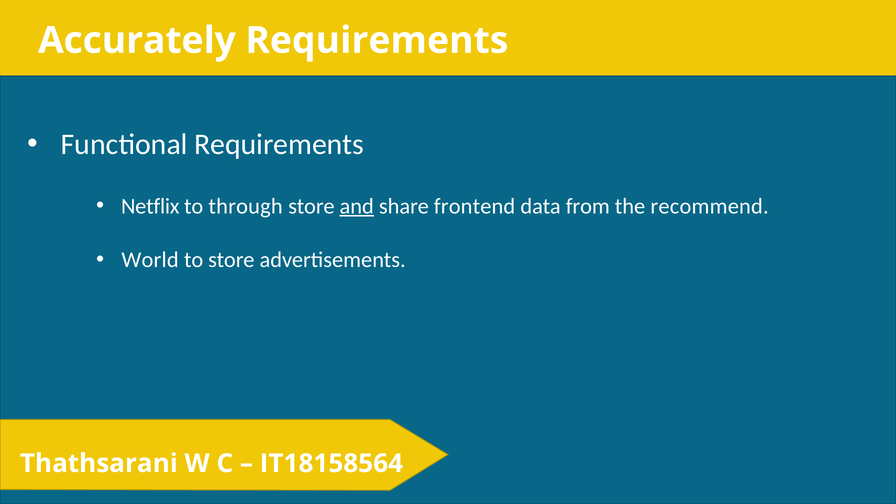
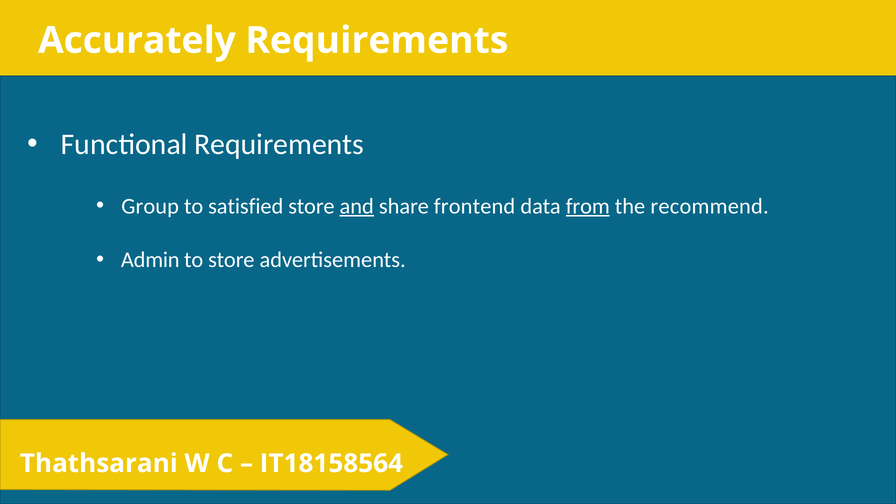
Netflix: Netflix -> Group
through: through -> satisfied
from underline: none -> present
World: World -> Admin
